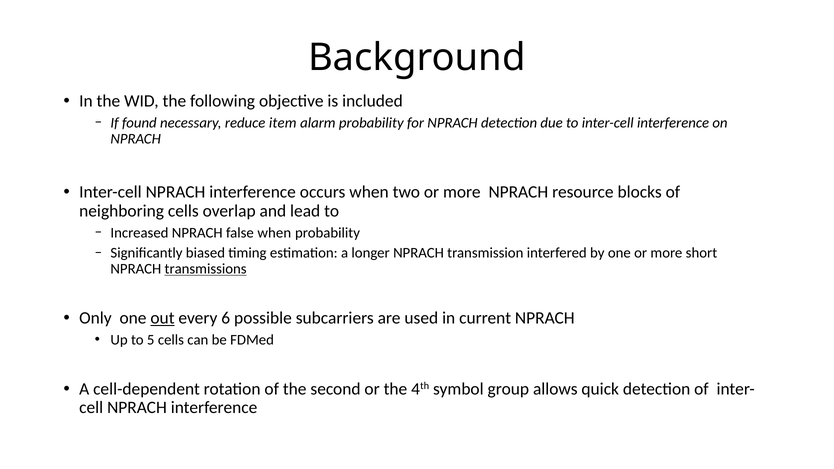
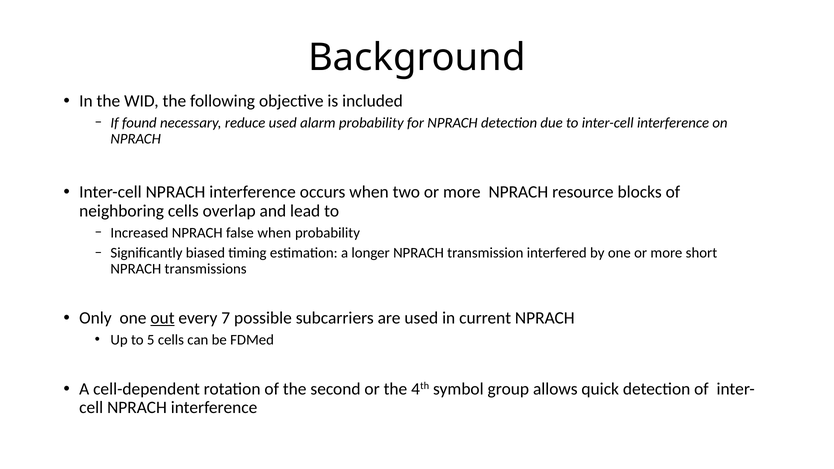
reduce item: item -> used
transmissions underline: present -> none
6: 6 -> 7
